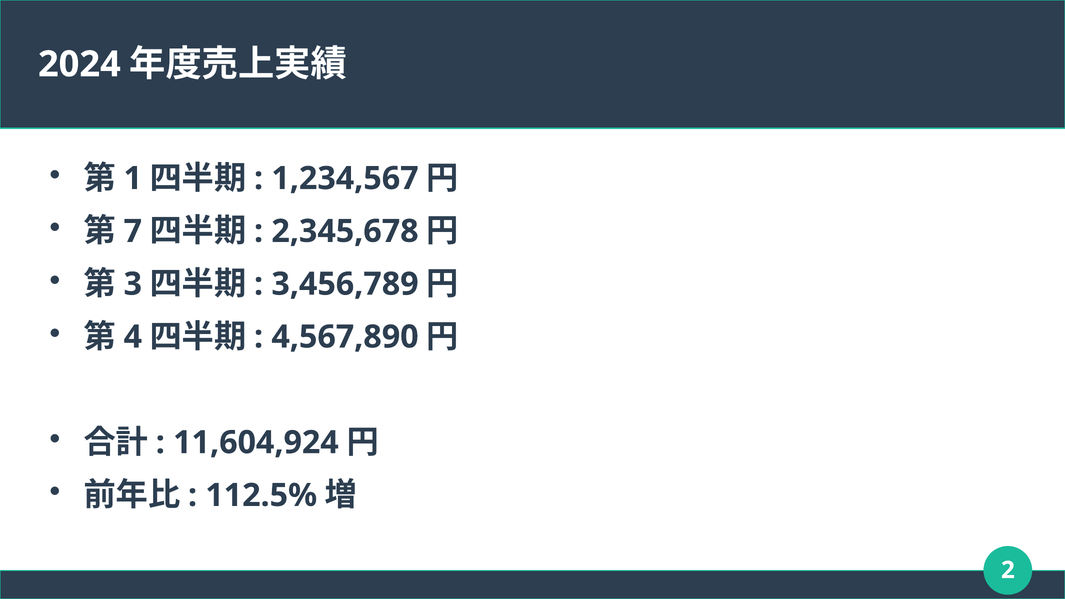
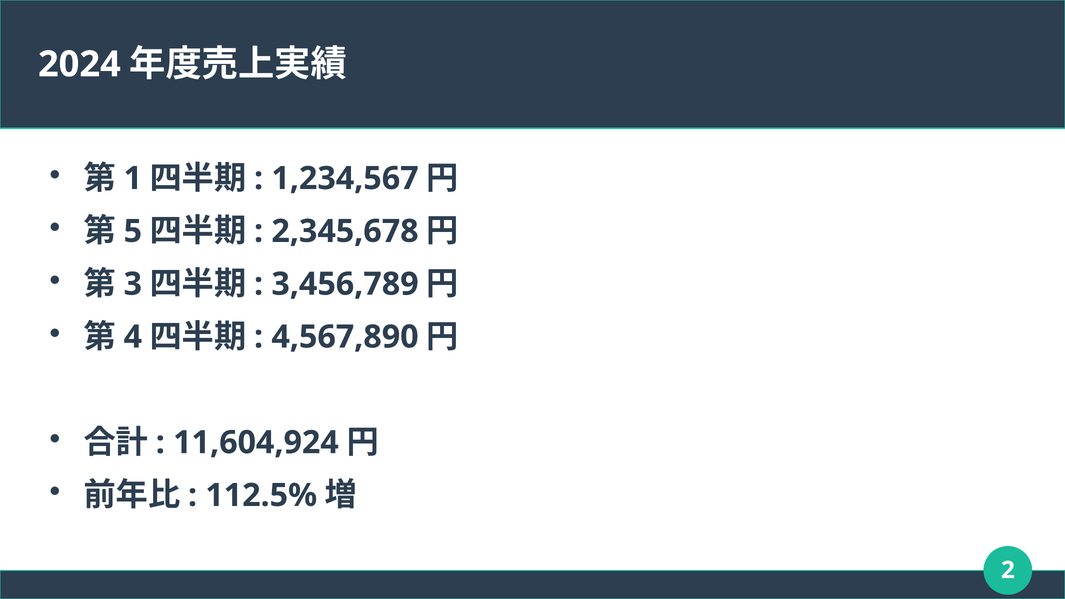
7: 7 -> 5
